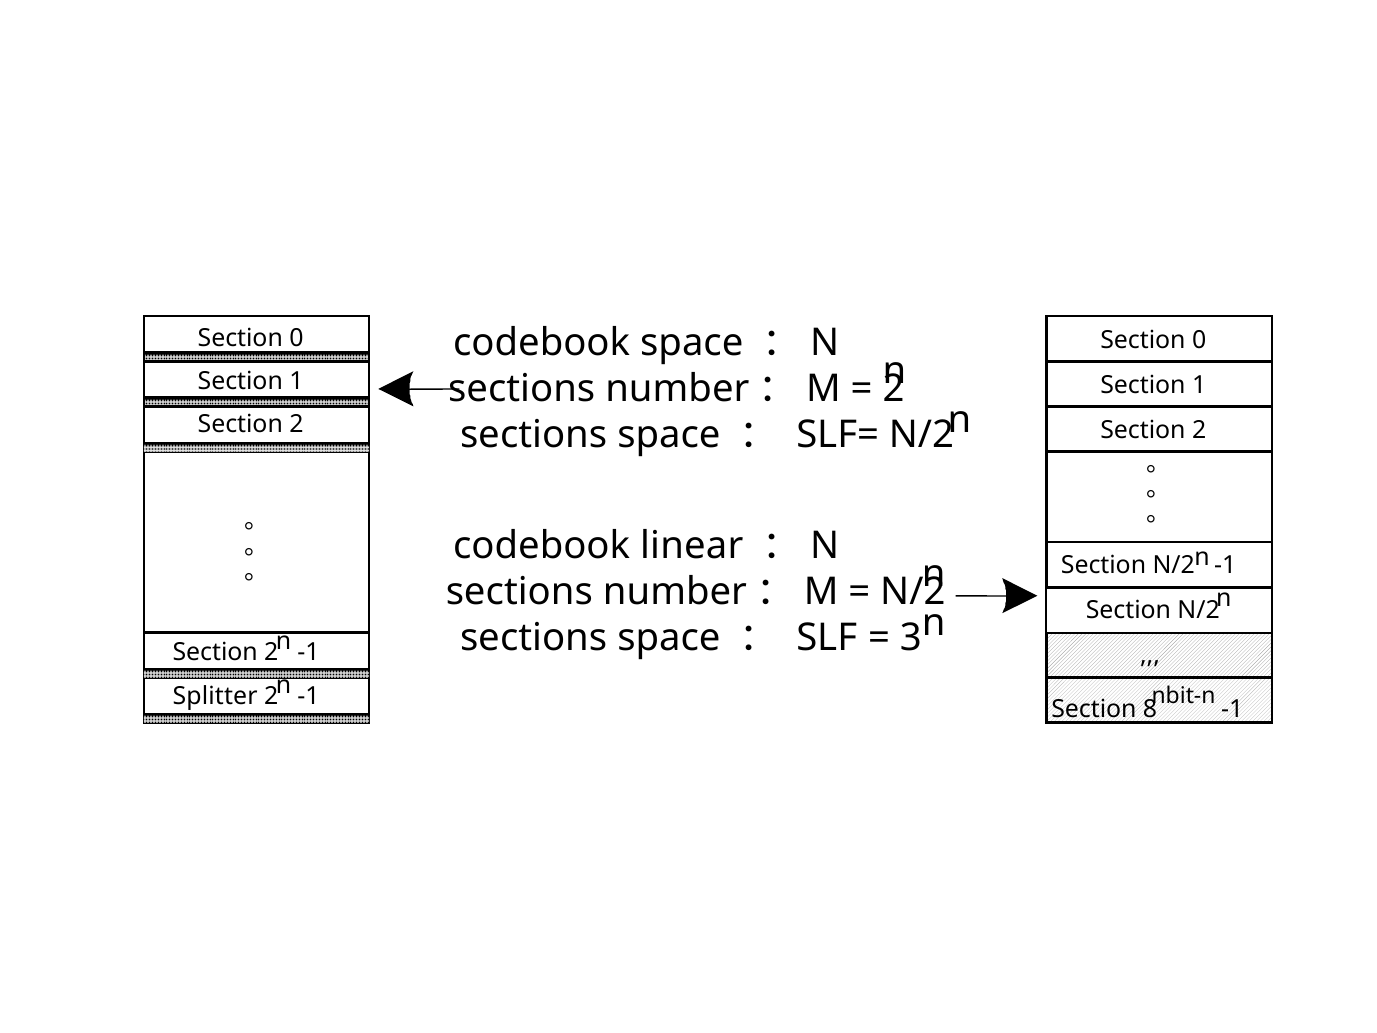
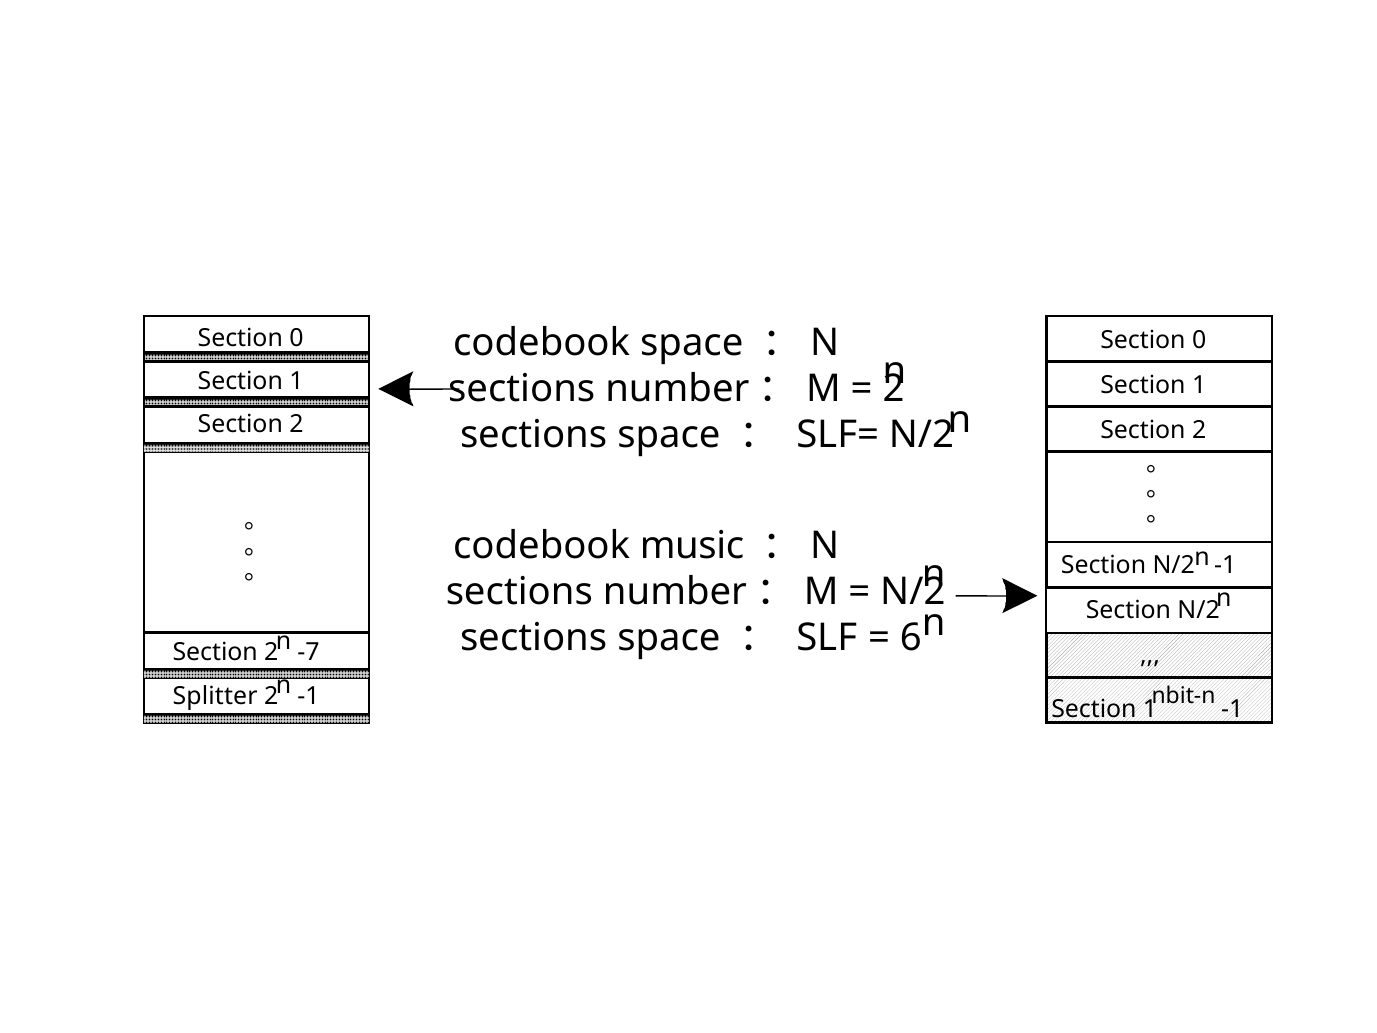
linear: linear -> music
3: 3 -> 6
Section 2 -1: -1 -> -7
8 at (1150, 709): 8 -> 1
